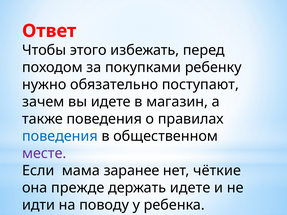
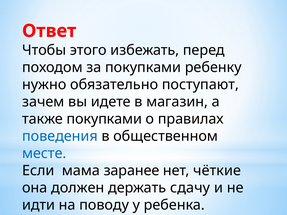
также поведения: поведения -> покупками
месте colour: purple -> blue
прежде: прежде -> должен
держать идете: идете -> сдачу
